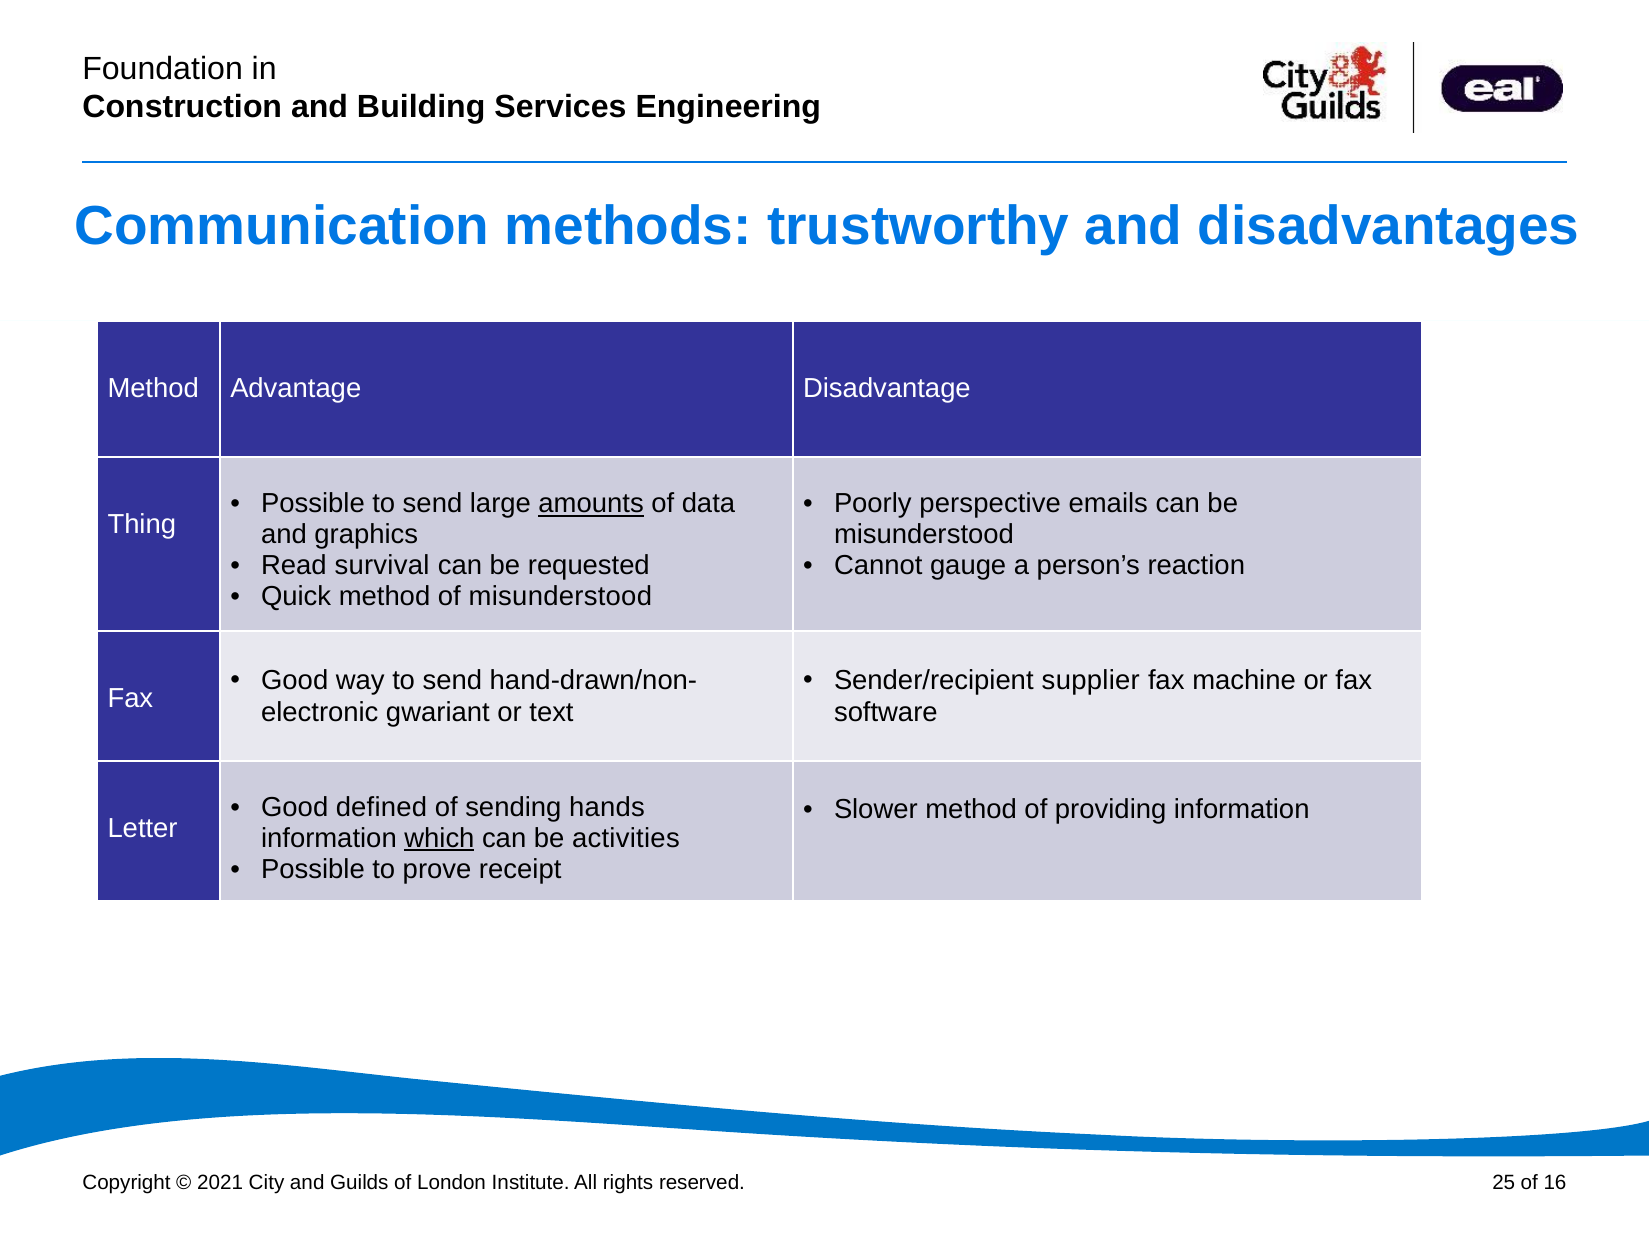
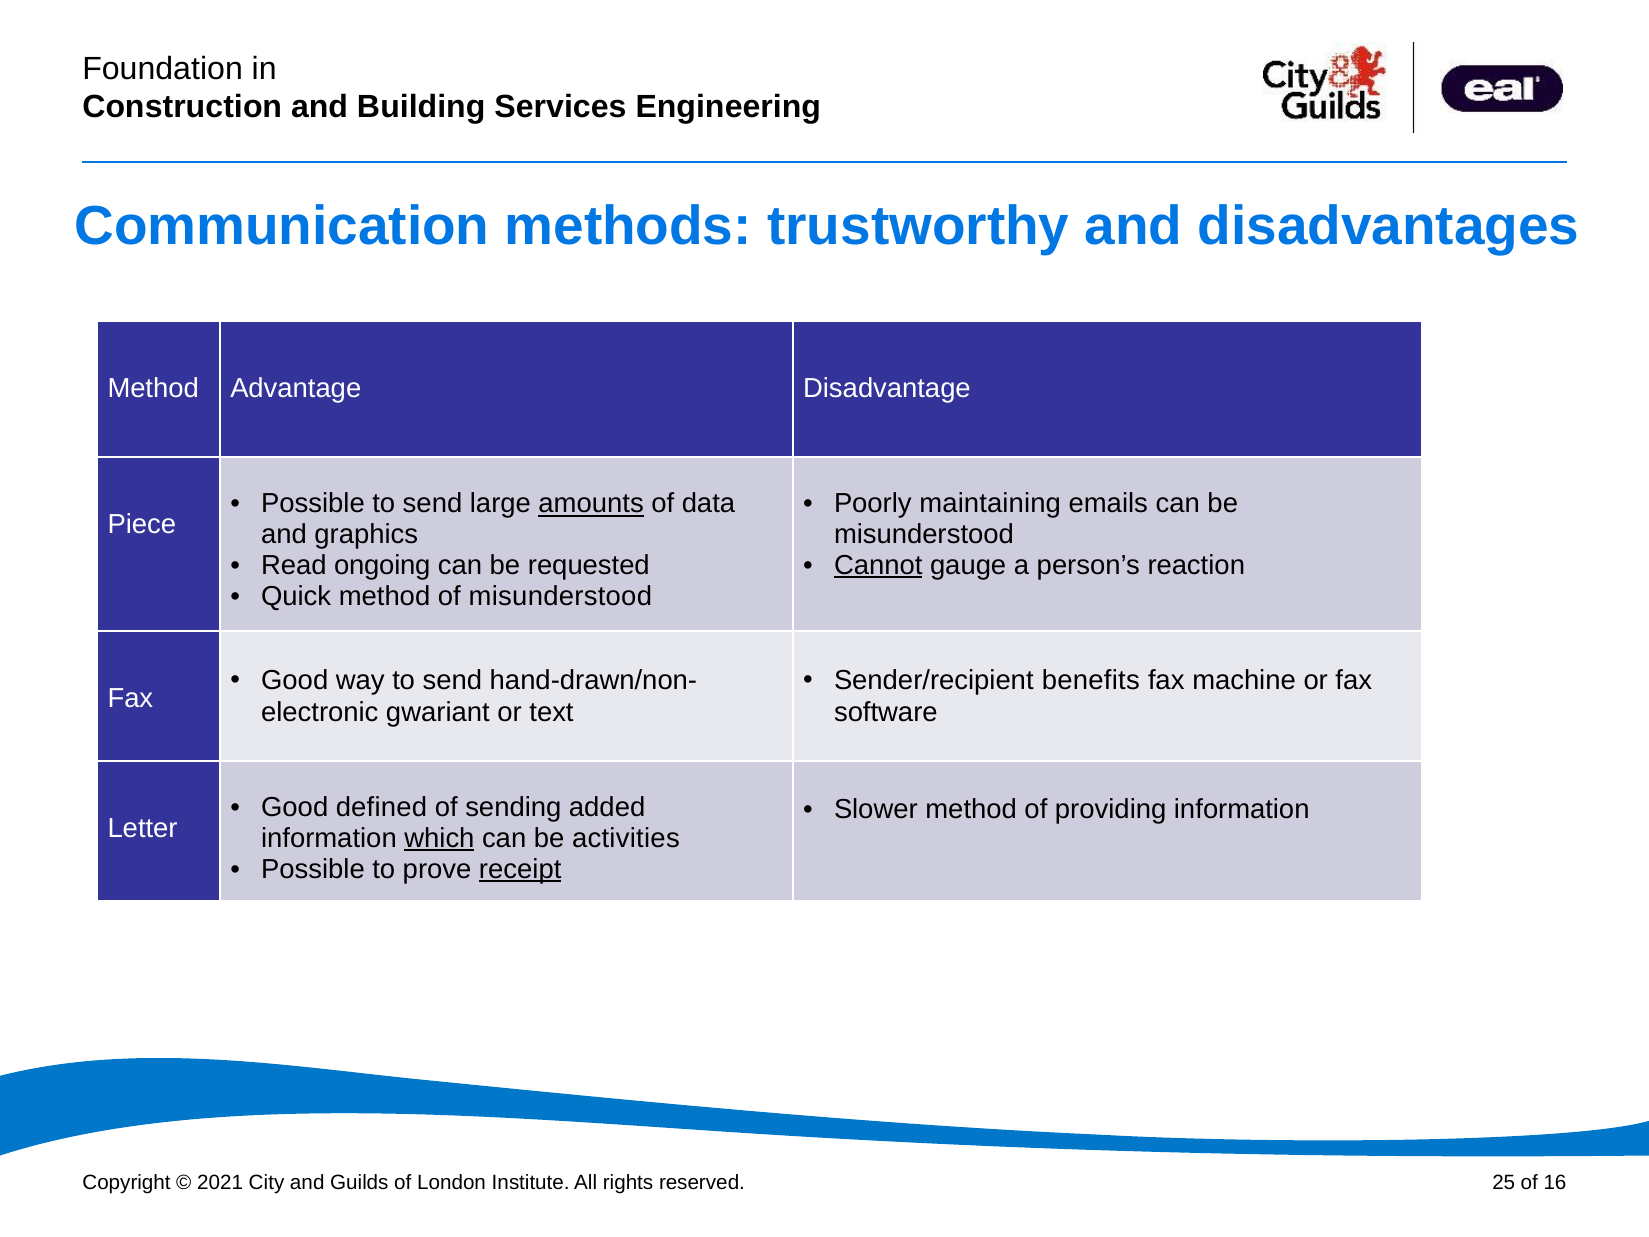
perspective: perspective -> maintaining
Thing: Thing -> Piece
survival: survival -> ongoing
Cannot underline: none -> present
supplier: supplier -> benefits
hands: hands -> added
receipt underline: none -> present
